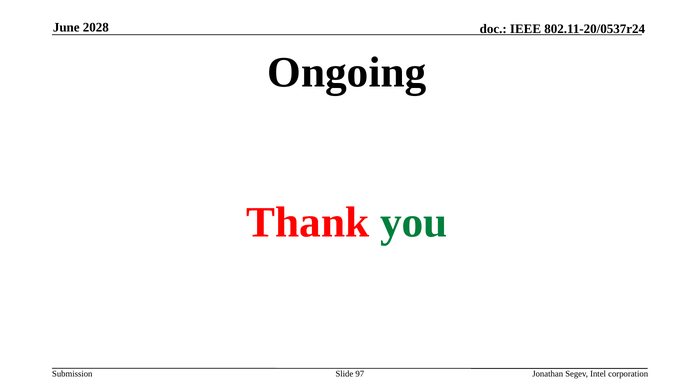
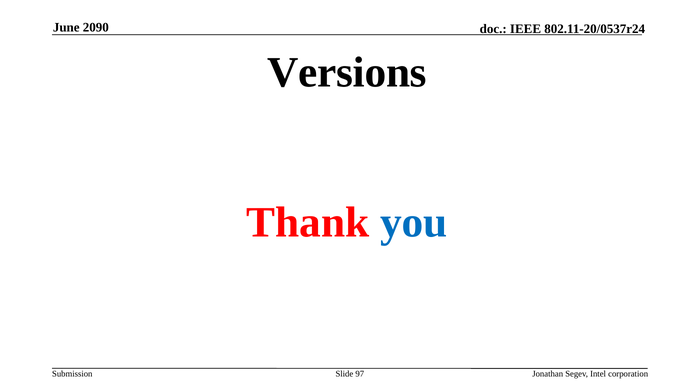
2028: 2028 -> 2090
Ongoing: Ongoing -> Versions
you colour: green -> blue
